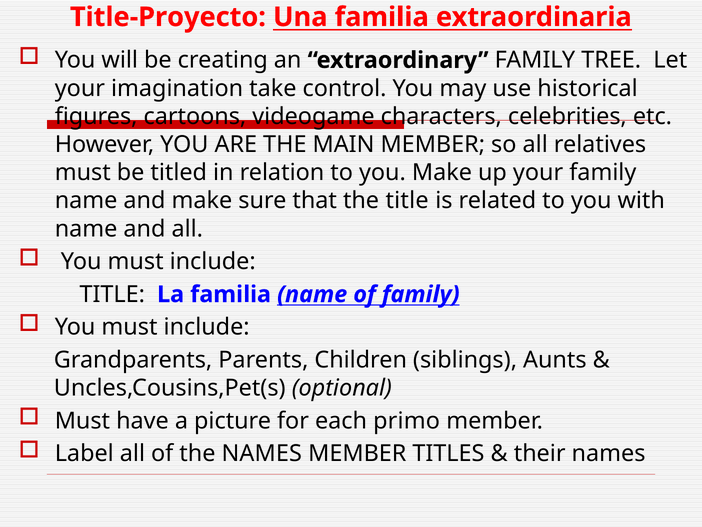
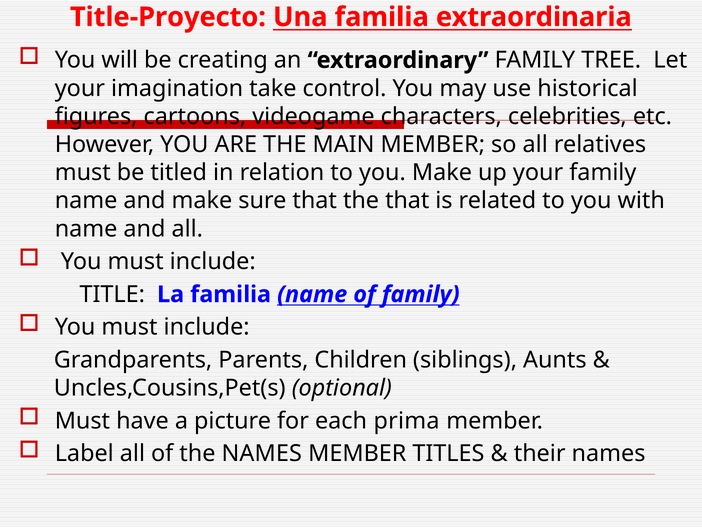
the title: title -> that
primo: primo -> prima
